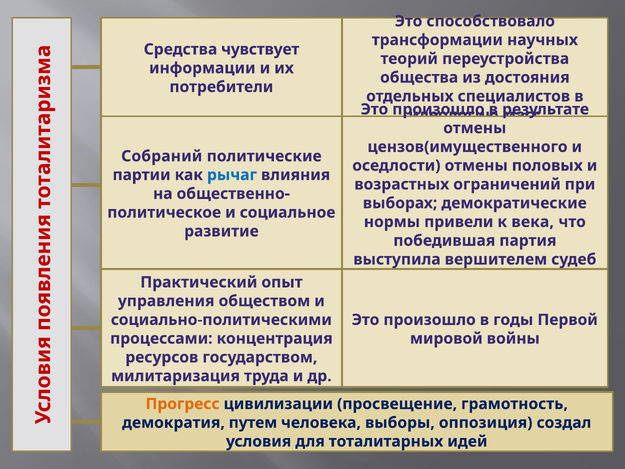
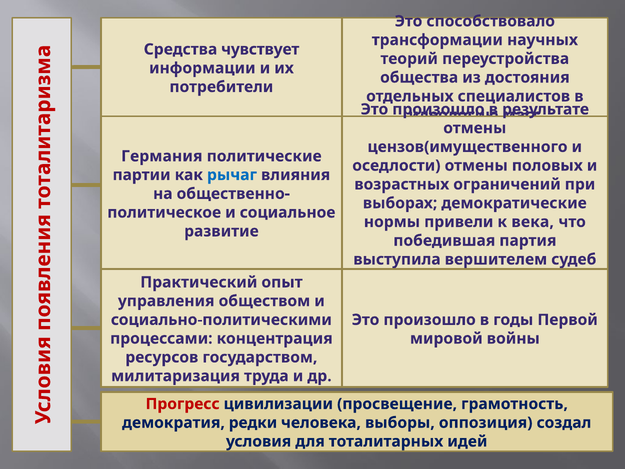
Собраний: Собраний -> Германия
Прогресс colour: orange -> red
путем: путем -> редки
